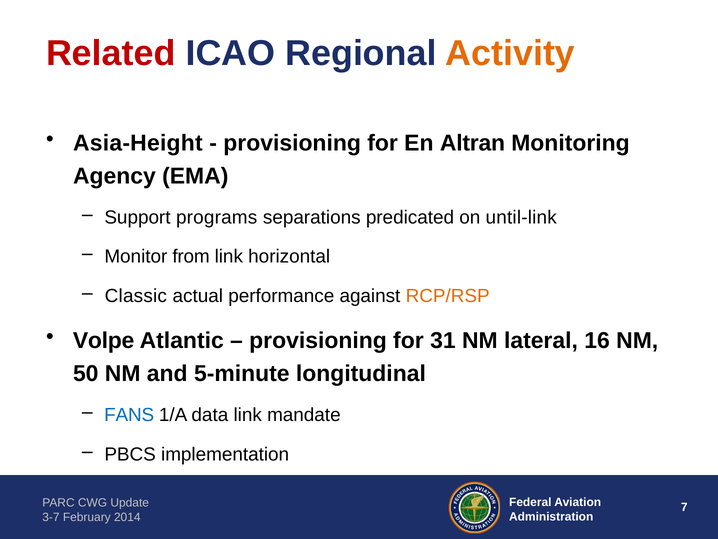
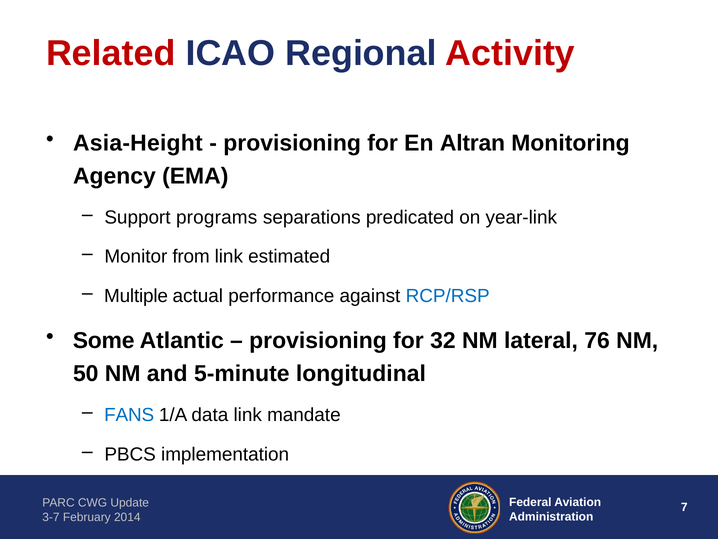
Activity colour: orange -> red
until-link: until-link -> year-link
horizontal: horizontal -> estimated
Classic: Classic -> Multiple
RCP/RSP colour: orange -> blue
Volpe: Volpe -> Some
31: 31 -> 32
16: 16 -> 76
